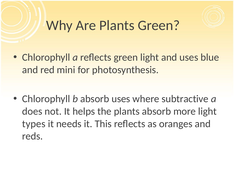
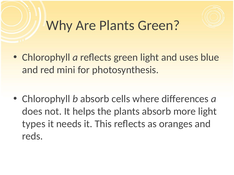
absorb uses: uses -> cells
subtractive: subtractive -> differences
